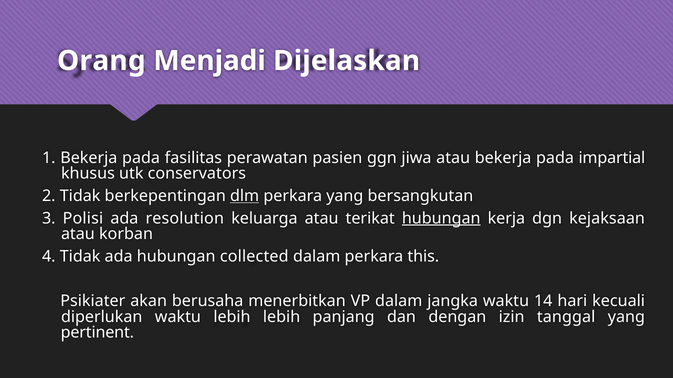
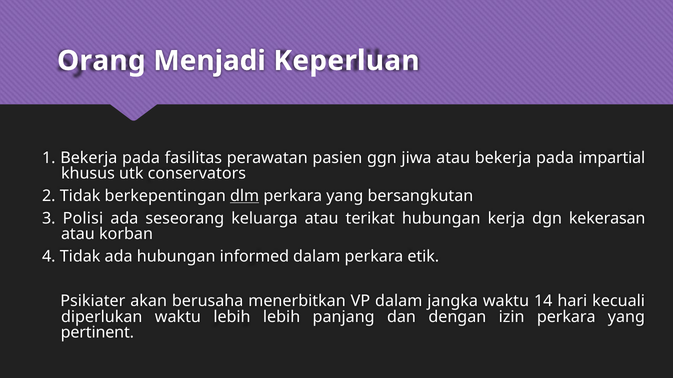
Dijelaskan: Dijelaskan -> Keperluan
resolution: resolution -> seseorang
hubungan at (441, 219) underline: present -> none
kejaksaan: kejaksaan -> kekerasan
collected: collected -> informed
this: this -> etik
izin tanggal: tanggal -> perkara
